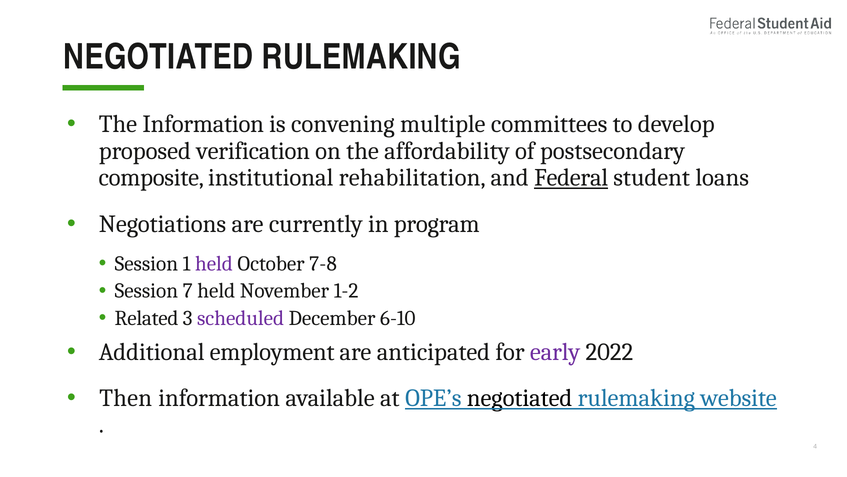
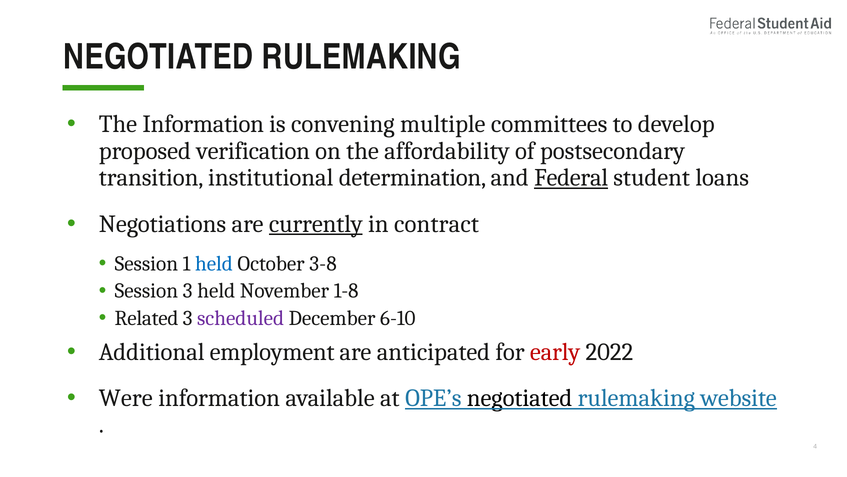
composite: composite -> transition
rehabilitation: rehabilitation -> determination
currently underline: none -> present
program: program -> contract
held at (214, 263) colour: purple -> blue
7-8: 7-8 -> 3-8
Session 7: 7 -> 3
1-2: 1-2 -> 1-8
early colour: purple -> red
Then: Then -> Were
